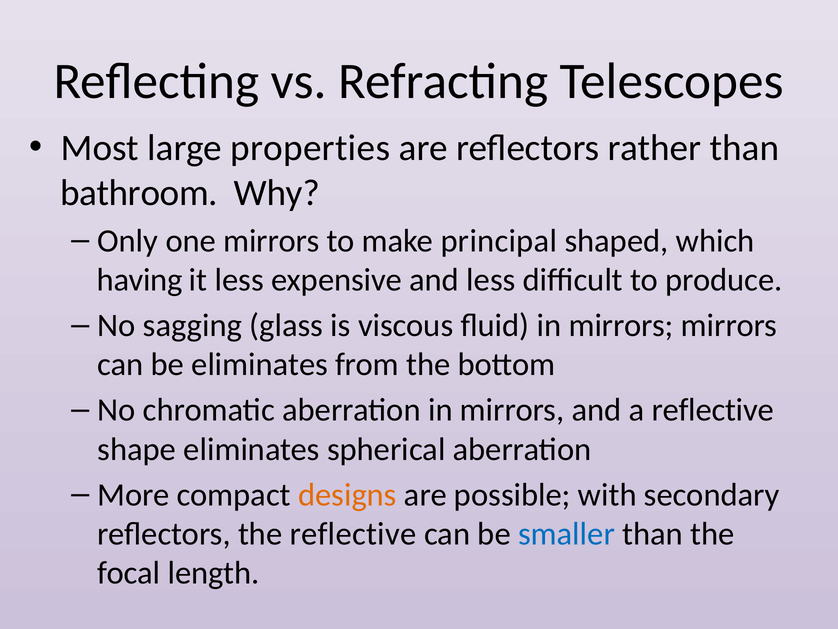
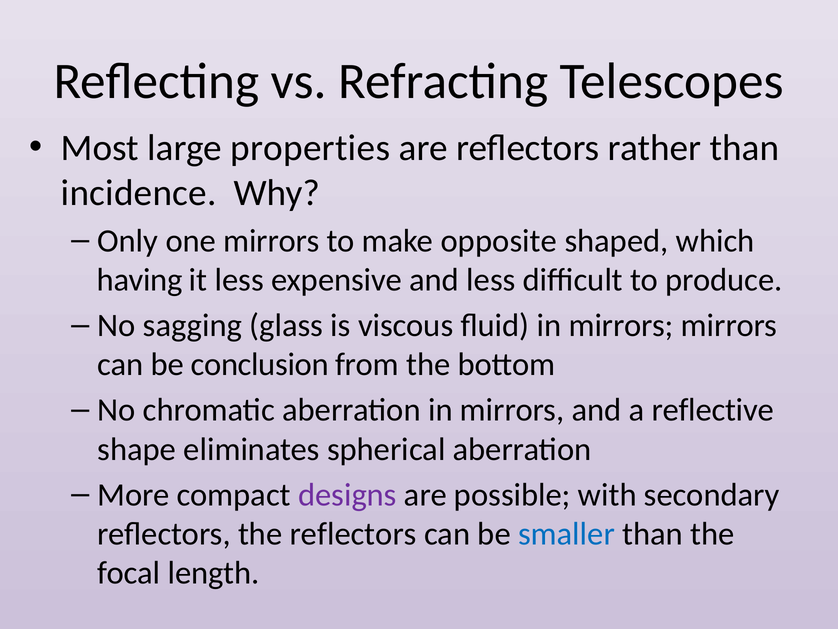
bathroom: bathroom -> incidence
principal: principal -> opposite
be eliminates: eliminates -> conclusion
designs colour: orange -> purple
the reflective: reflective -> reflectors
